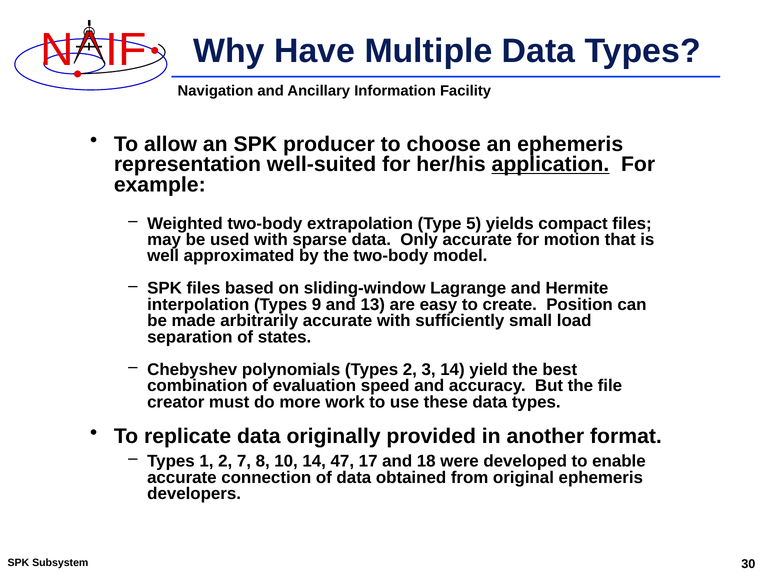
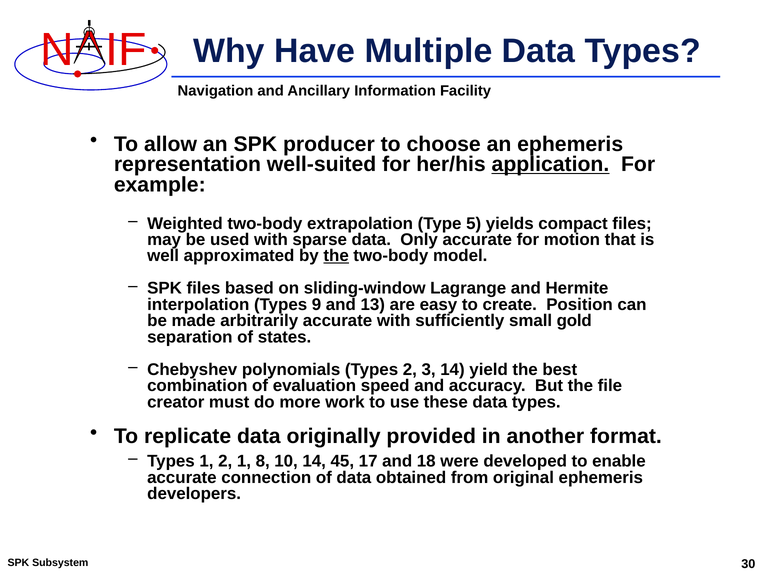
the at (336, 256) underline: none -> present
load: load -> gold
2 7: 7 -> 1
47: 47 -> 45
